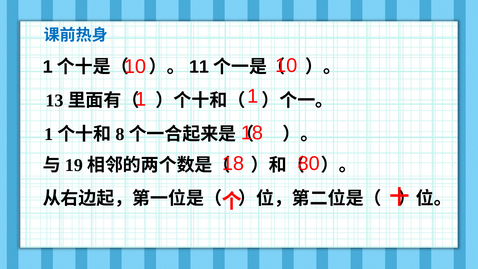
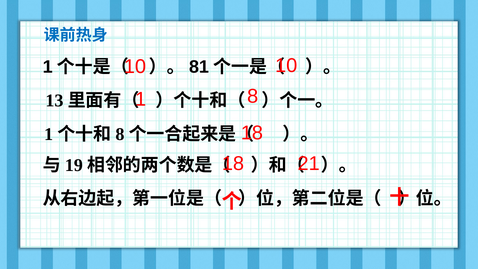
11: 11 -> 81
1 1: 1 -> 8
80: 80 -> 21
